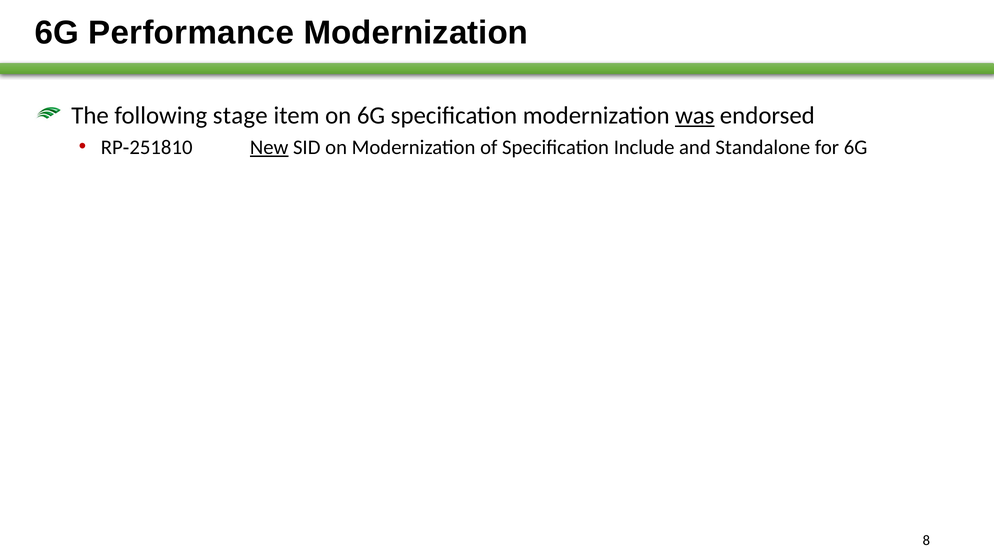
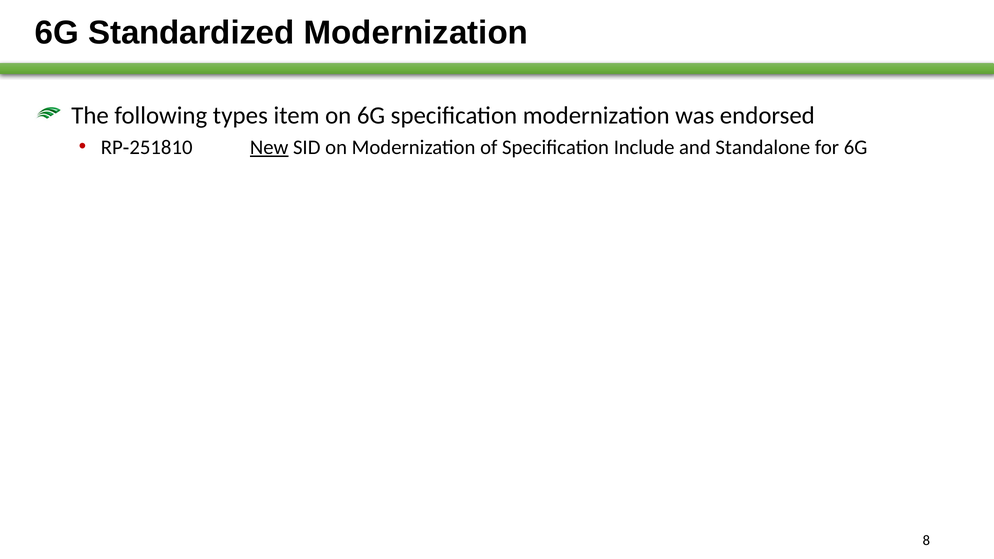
Performance: Performance -> Standardized
stage: stage -> types
was underline: present -> none
